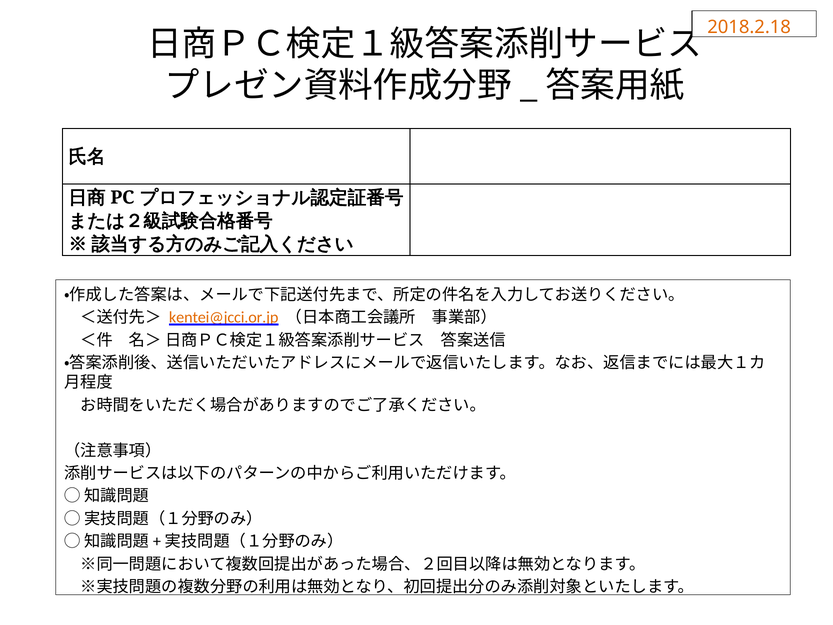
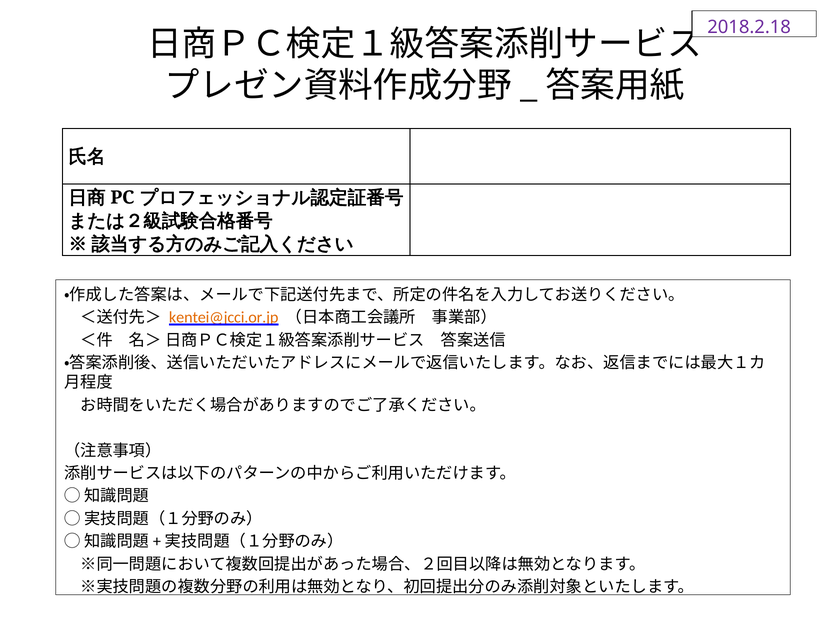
2018.2.18 colour: orange -> purple
